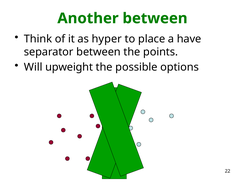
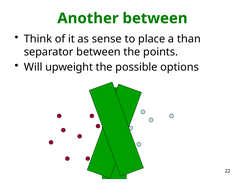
hyper: hyper -> sense
have: have -> than
